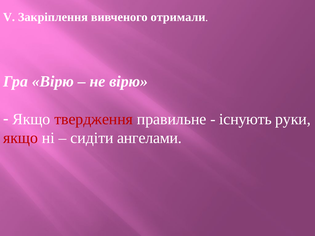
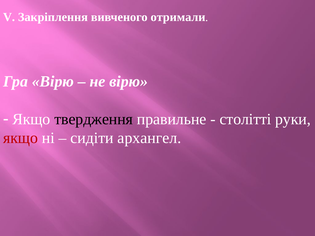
твердження colour: red -> black
iснують: iснують -> столiттi
ангелами: ангелами -> архангел
